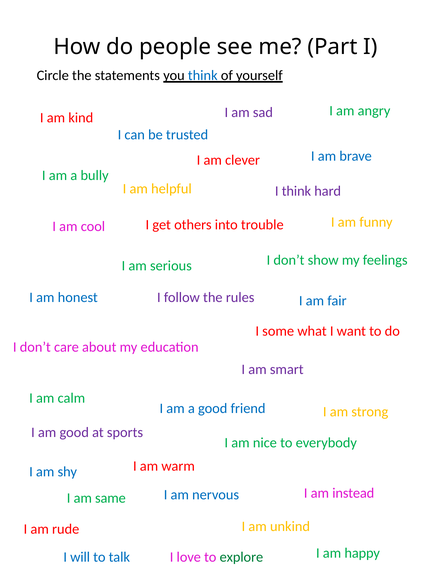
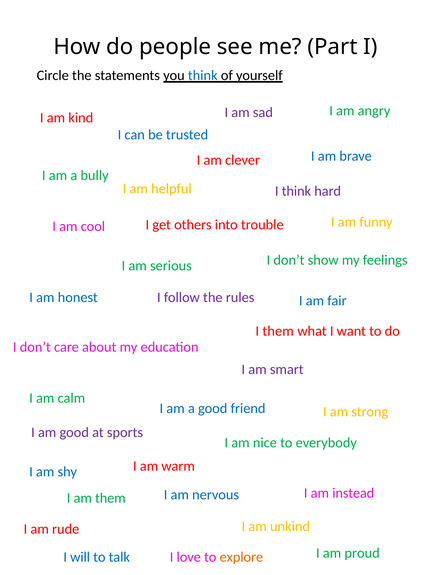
I some: some -> them
am same: same -> them
happy: happy -> proud
explore colour: green -> orange
